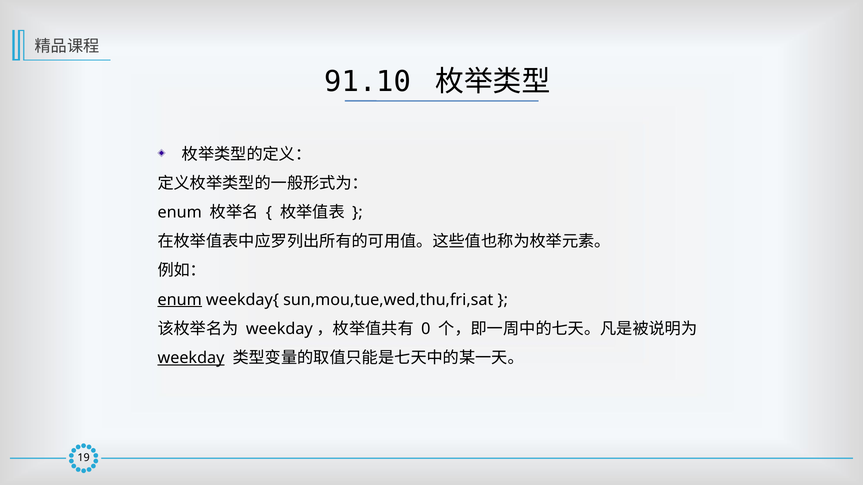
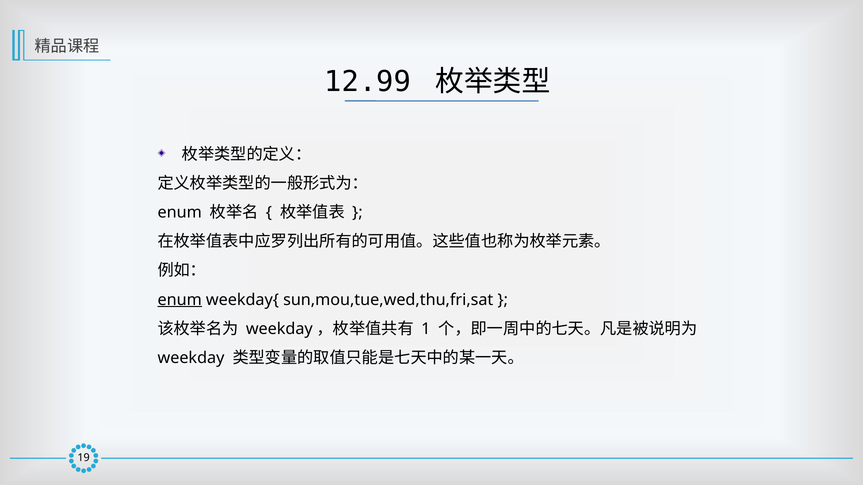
91.10: 91.10 -> 12.99
0: 0 -> 1
weekday underline: present -> none
